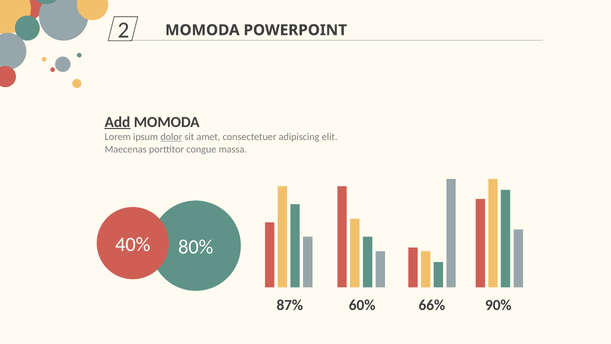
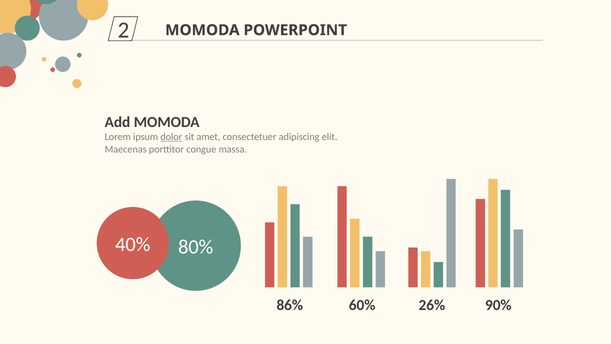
Add underline: present -> none
87%: 87% -> 86%
66%: 66% -> 26%
